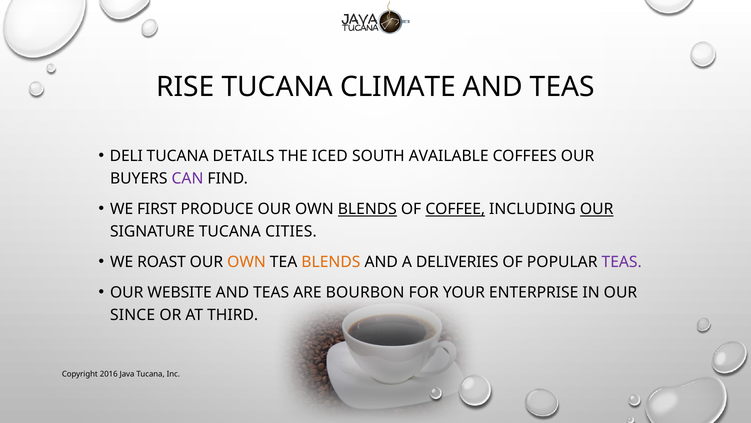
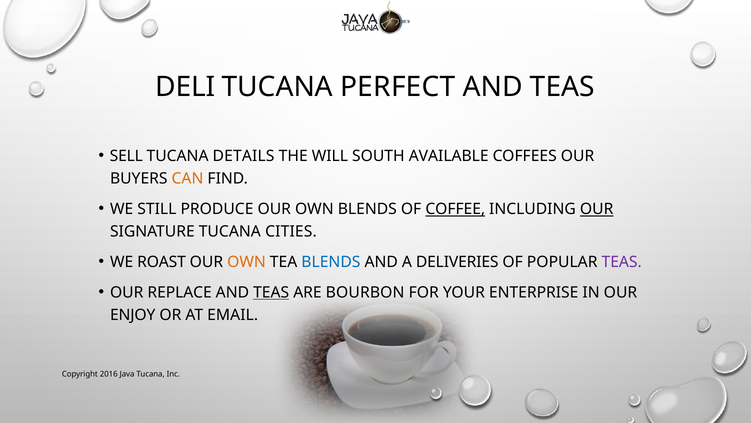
RISE: RISE -> DELI
CLIMATE: CLIMATE -> PERFECT
DELI: DELI -> SELL
ICED: ICED -> WILL
CAN colour: purple -> orange
FIRST: FIRST -> STILL
BLENDS at (367, 209) underline: present -> none
BLENDS at (331, 262) colour: orange -> blue
WEBSITE: WEBSITE -> REPLACE
TEAS at (271, 292) underline: none -> present
SINCE: SINCE -> ENJOY
THIRD: THIRD -> EMAIL
